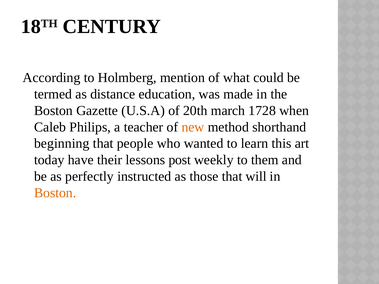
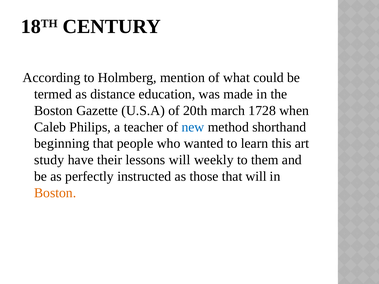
new colour: orange -> blue
today: today -> study
lessons post: post -> will
